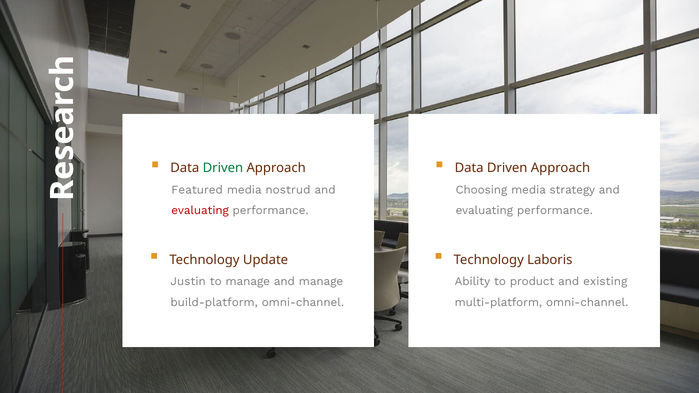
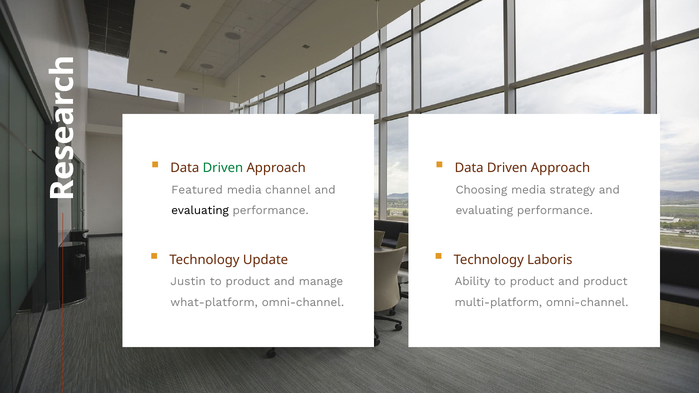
nostrud: nostrud -> channel
evaluating at (200, 211) colour: red -> black
manage at (248, 282): manage -> product
and existing: existing -> product
build-platform: build-platform -> what-platform
